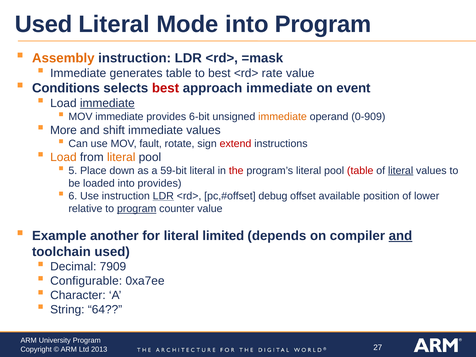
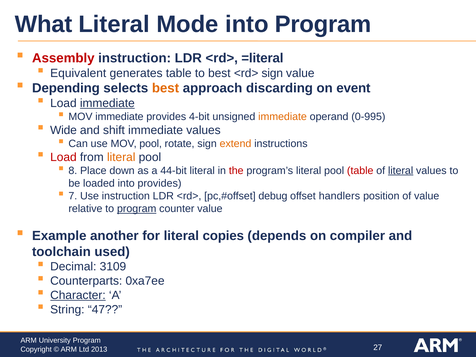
Used at (44, 24): Used -> What
Assembly colour: orange -> red
=mask: =mask -> =literal
Immediate at (78, 73): Immediate -> Equivalent
<rd> rate: rate -> sign
Conditions: Conditions -> Depending
best at (166, 88) colour: red -> orange
approach immediate: immediate -> discarding
6-bit: 6-bit -> 4-bit
0-909: 0-909 -> 0-995
More: More -> Wide
MOV fault: fault -> pool
extend colour: red -> orange
Load at (63, 157) colour: orange -> red
5: 5 -> 8
59-bit: 59-bit -> 44-bit
6: 6 -> 7
LDR at (163, 196) underline: present -> none
available: available -> handlers
of lower: lower -> value
limited: limited -> copies
and at (400, 236) underline: present -> none
7909: 7909 -> 3109
Configurable: Configurable -> Counterparts
Character underline: none -> present
64: 64 -> 47
